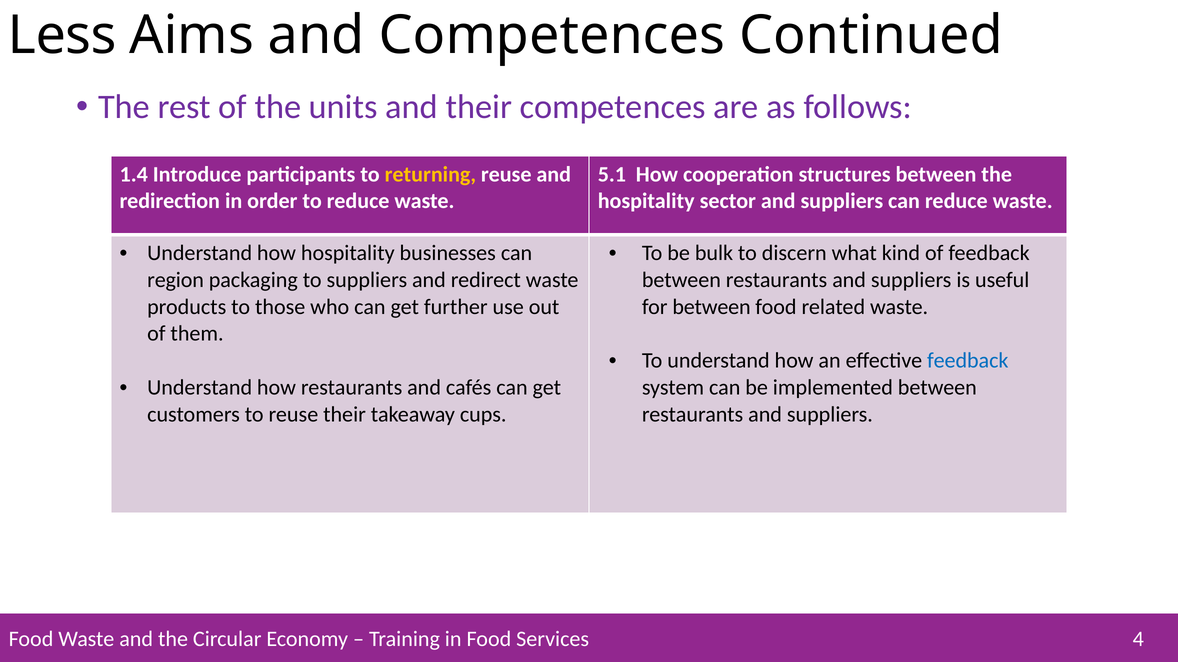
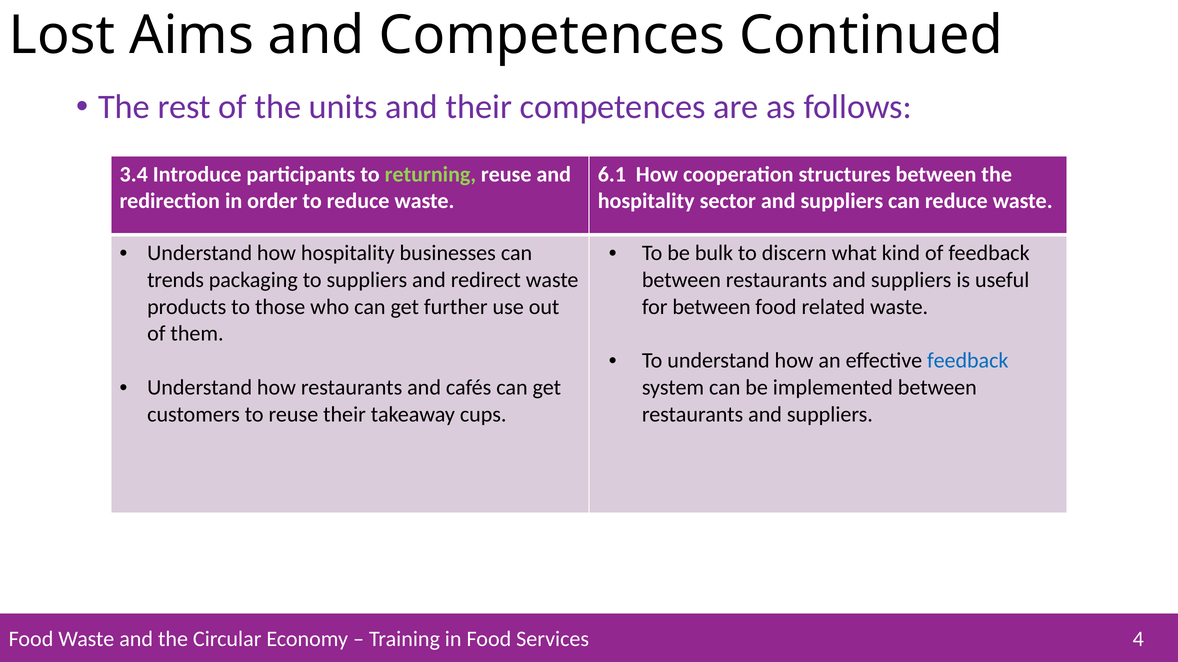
Less: Less -> Lost
1.4: 1.4 -> 3.4
returning colour: yellow -> light green
5.1: 5.1 -> 6.1
region: region -> trends
